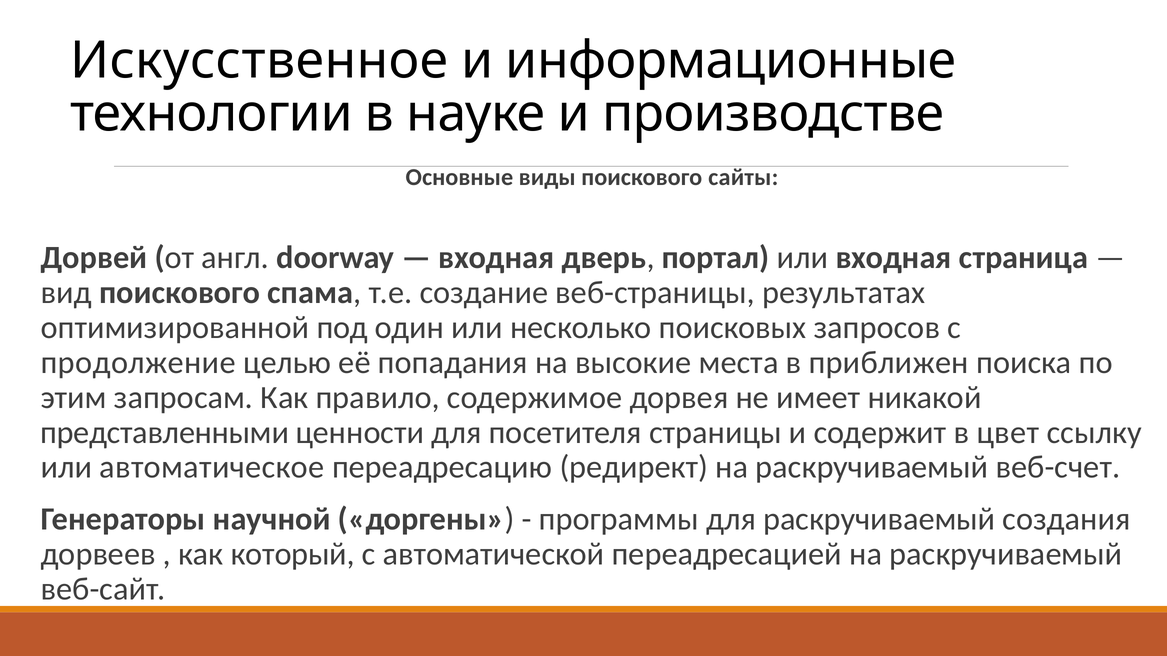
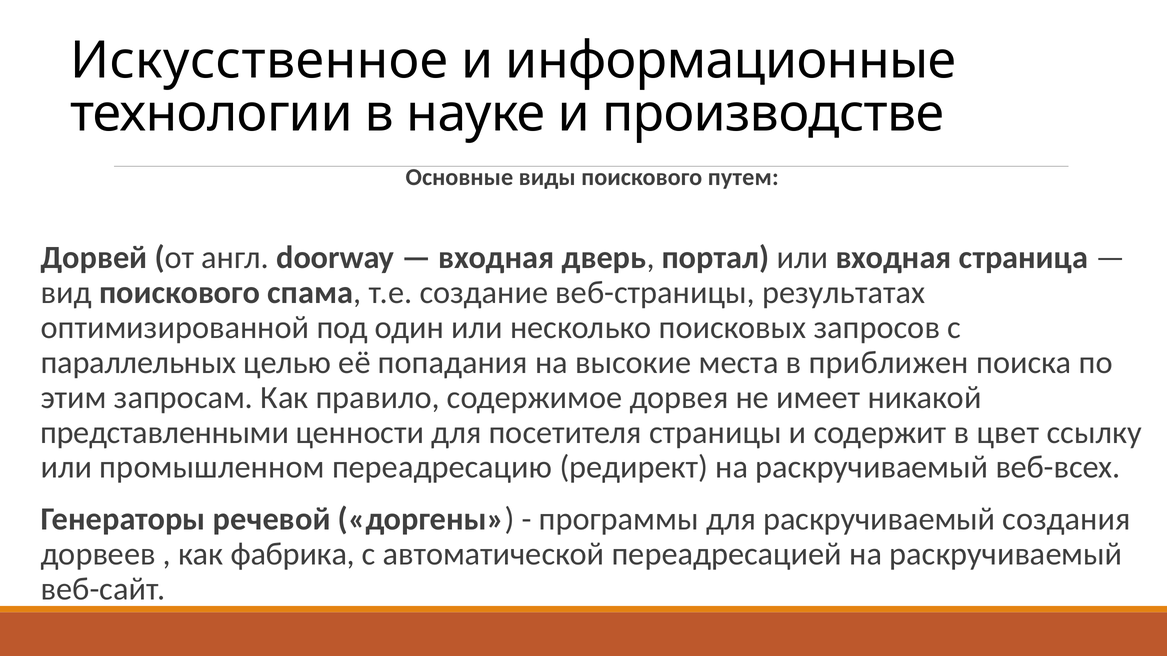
сайты: сайты -> путем
продолжение: продолжение -> параллельных
автоматическое: автоматическое -> промышленном
веб-счет: веб-счет -> веб-всех
научной: научной -> речевой
который: который -> фабрика
